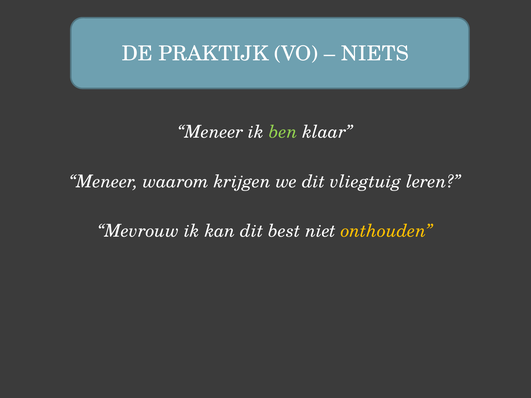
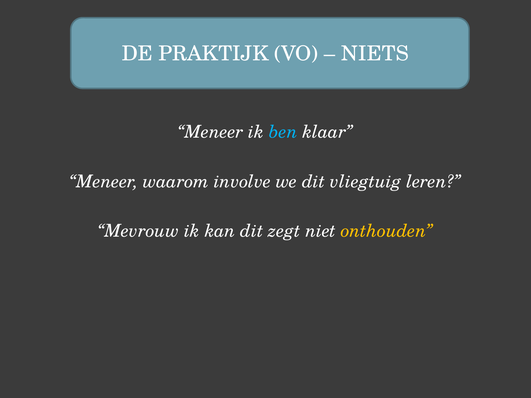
ben colour: light green -> light blue
krijgen: krijgen -> involve
best: best -> zegt
